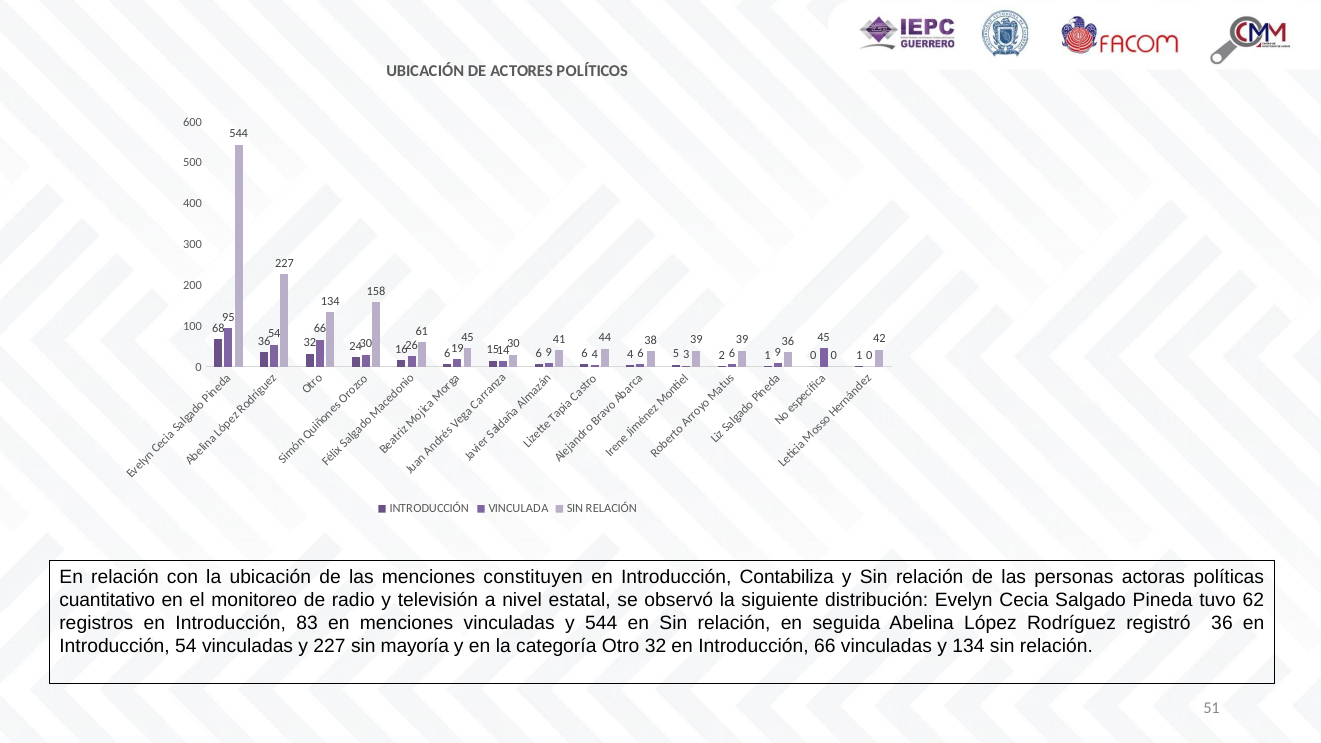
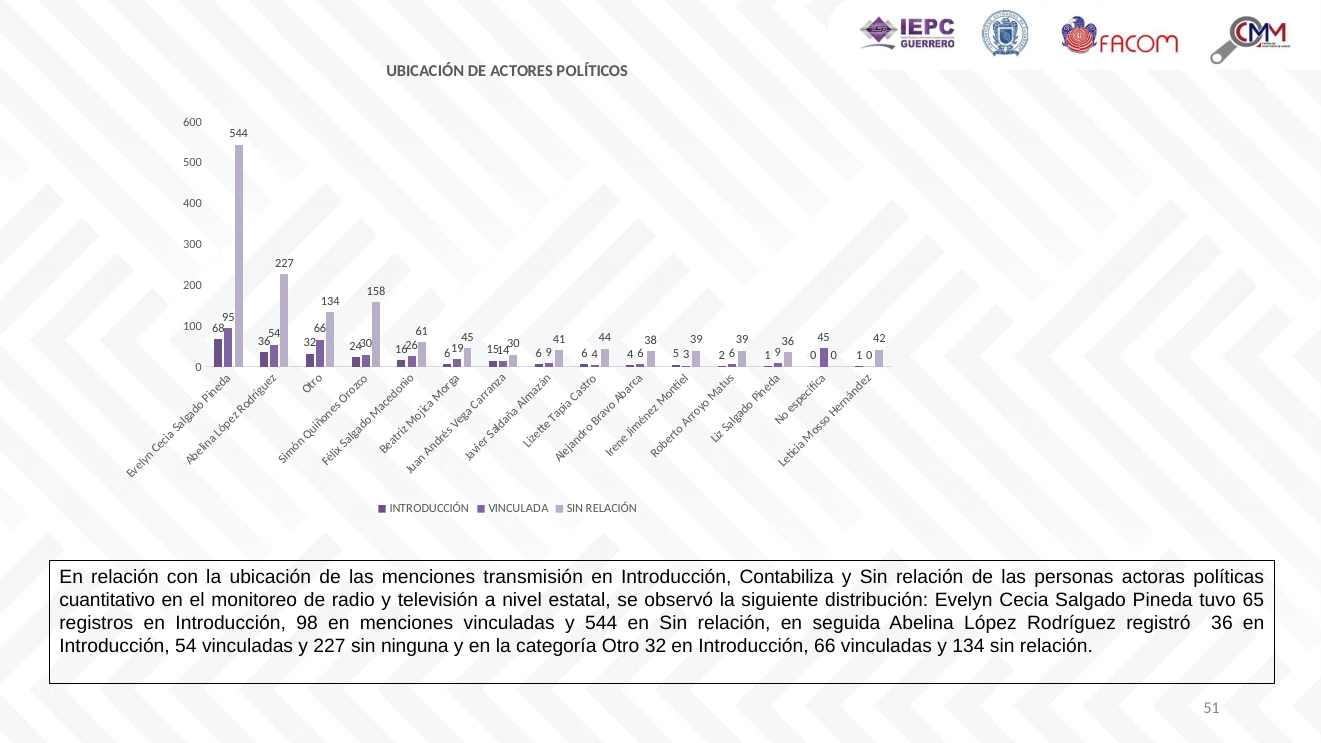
constituyen: constituyen -> transmisión
62: 62 -> 65
83: 83 -> 98
mayoría: mayoría -> ninguna
